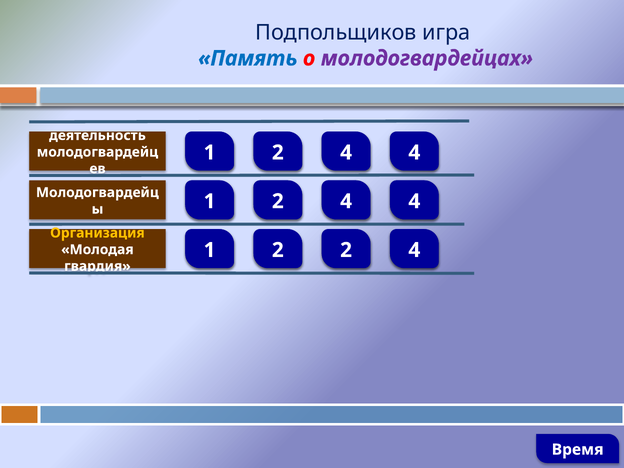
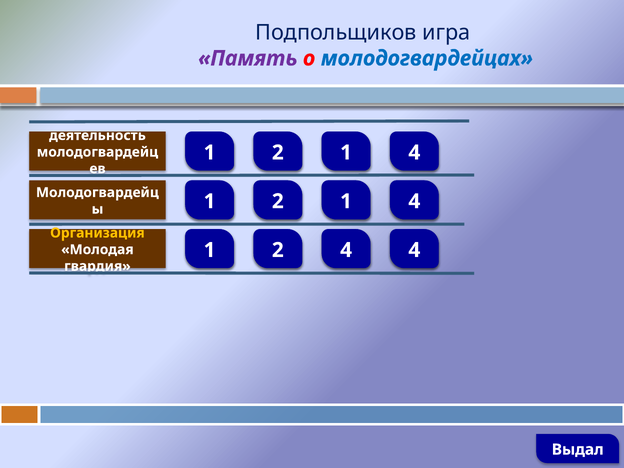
Память colour: blue -> purple
молодогвардейцах colour: purple -> blue
4 at (346, 153): 4 -> 1
4 at (346, 201): 4 -> 1
2 2: 2 -> 4
Время: Время -> Выдал
